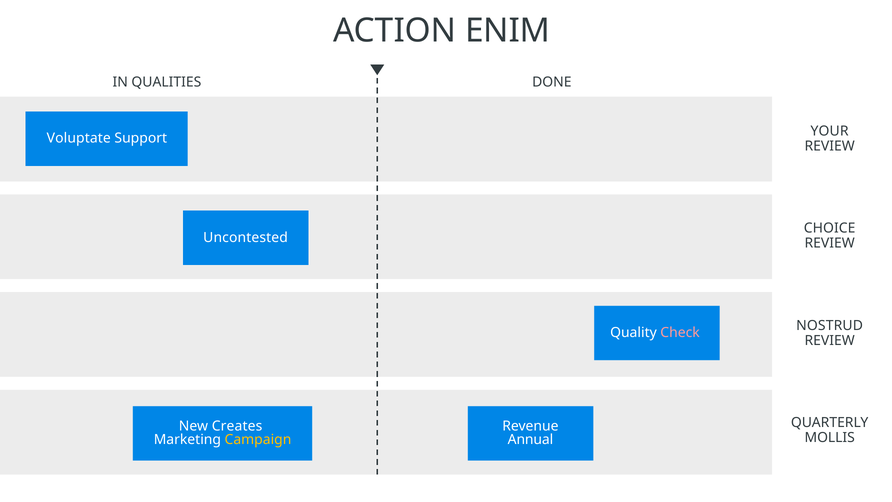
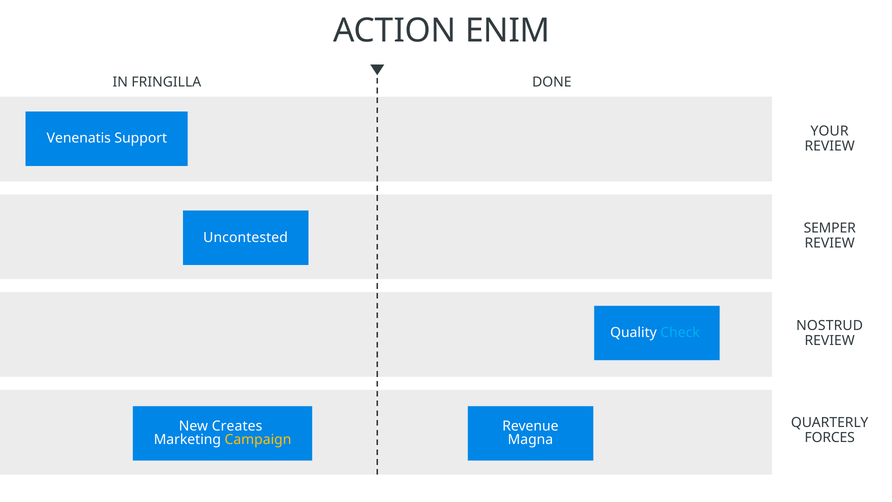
QUALITIES: QUALITIES -> FRINGILLA
Voluptate: Voluptate -> Venenatis
CHOICE: CHOICE -> SEMPER
Check colour: pink -> light blue
MOLLIS: MOLLIS -> FORCES
Annual: Annual -> Magna
